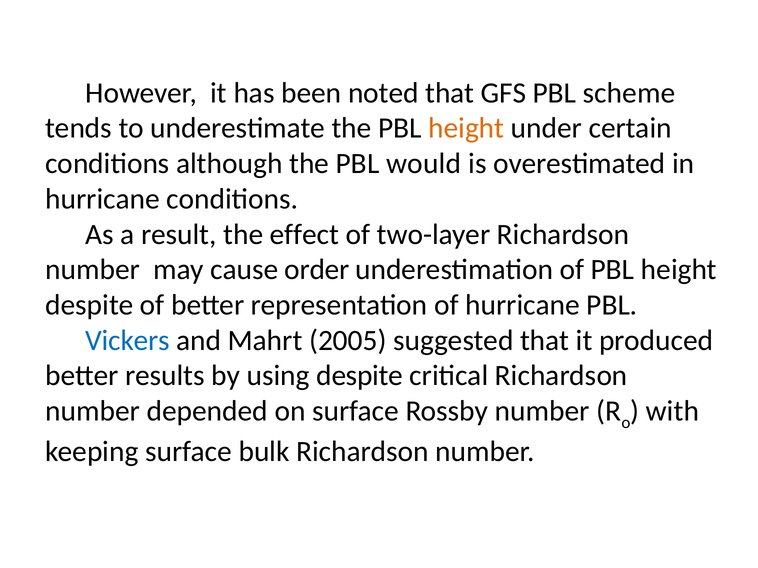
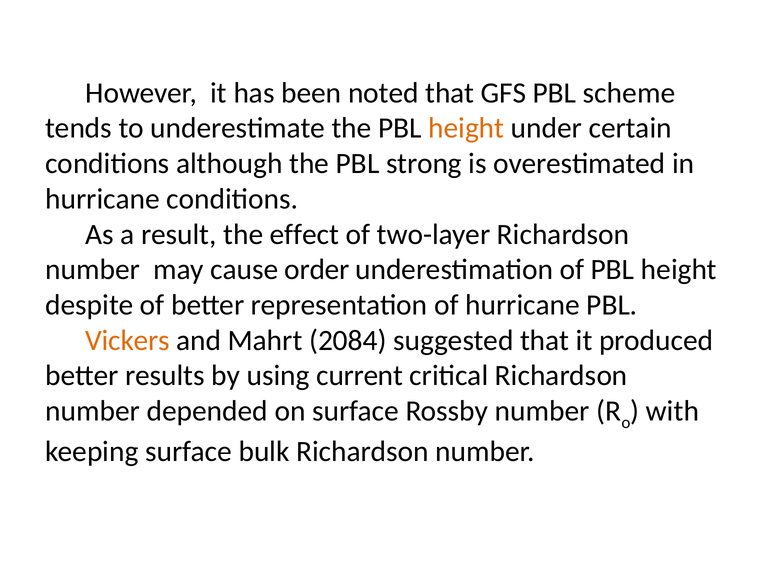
would: would -> strong
Vickers colour: blue -> orange
2005: 2005 -> 2084
using despite: despite -> current
